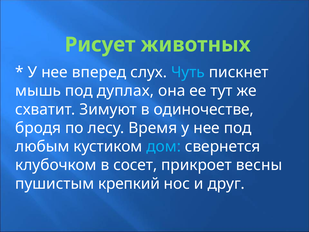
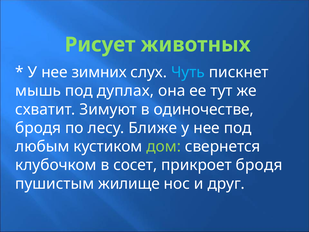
вперед: вперед -> зимних
Время: Время -> Ближе
дом colour: light blue -> light green
прикроет весны: весны -> бродя
крепкий: крепкий -> жилище
